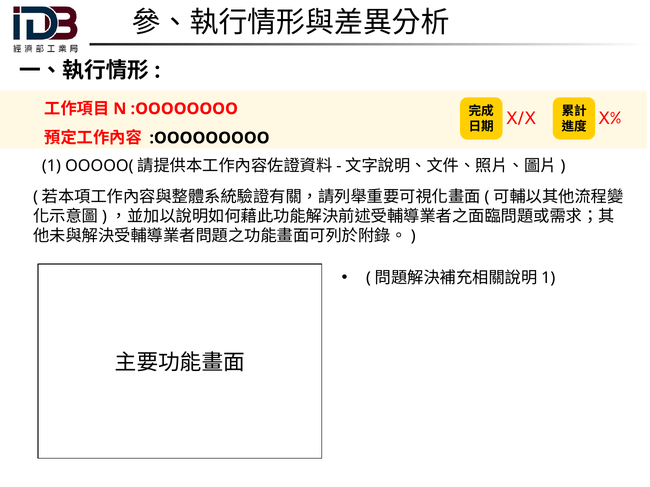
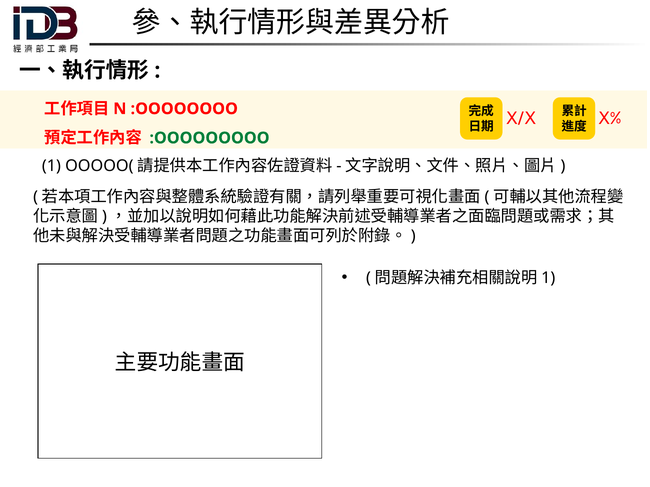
:OOOOOOOOO colour: black -> green
